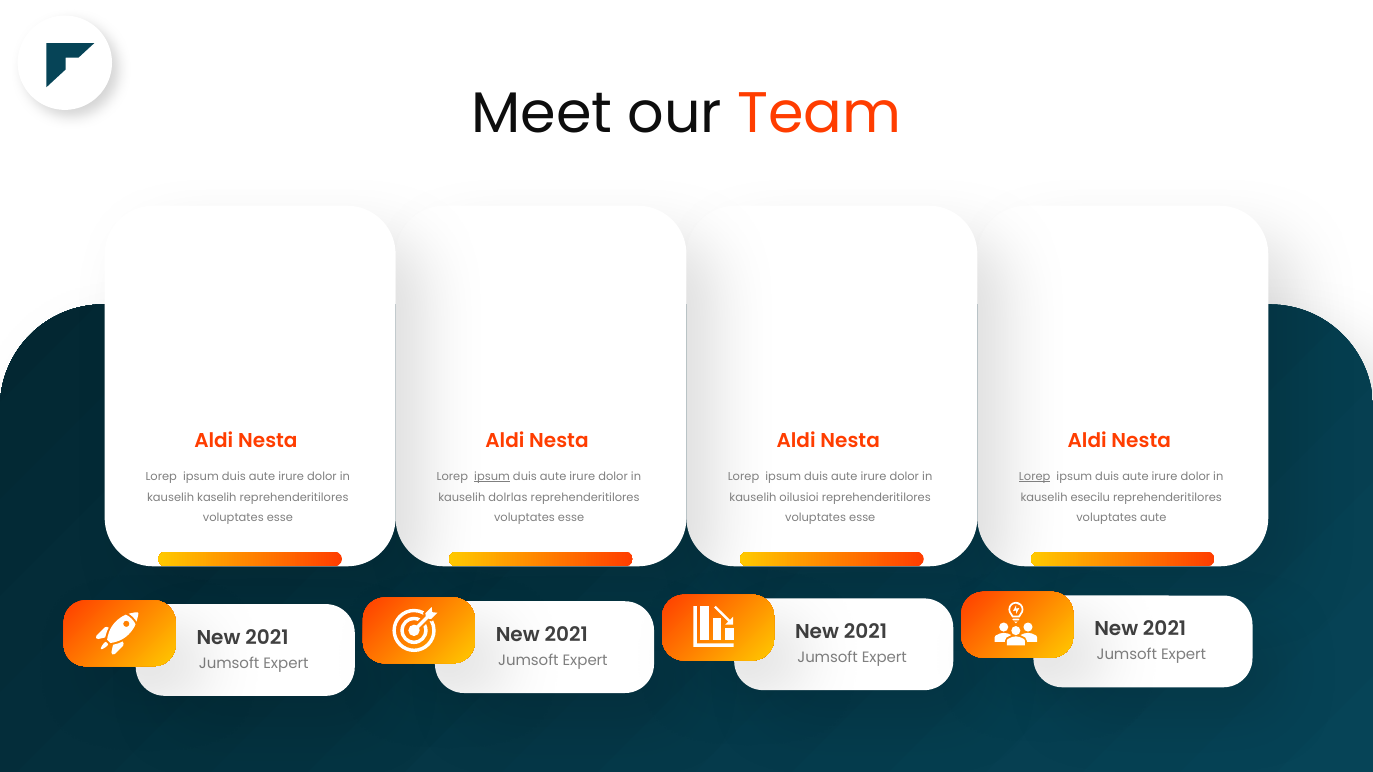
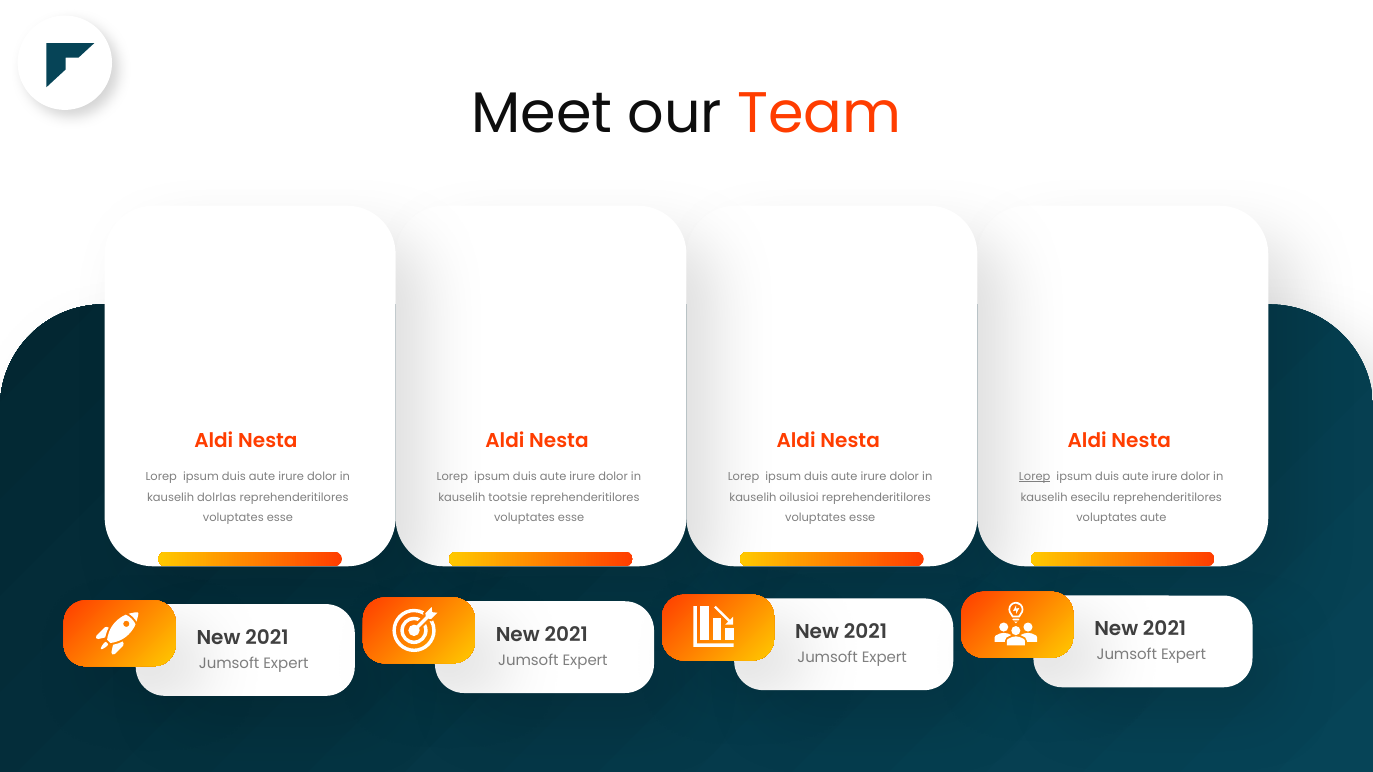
ipsum at (492, 477) underline: present -> none
kaselih: kaselih -> dolrlas
dolrlas: dolrlas -> tootsie
